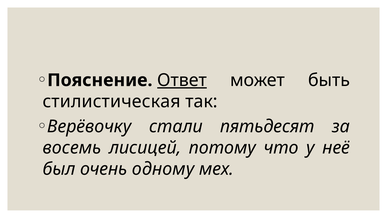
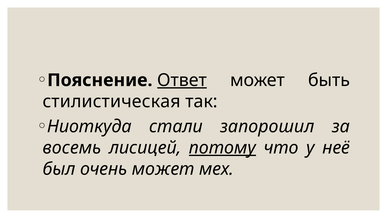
Верёвочку: Верёвочку -> Ниоткуда
пятьдесят: пятьдесят -> запорошил
потому underline: none -> present
очень одному: одному -> может
